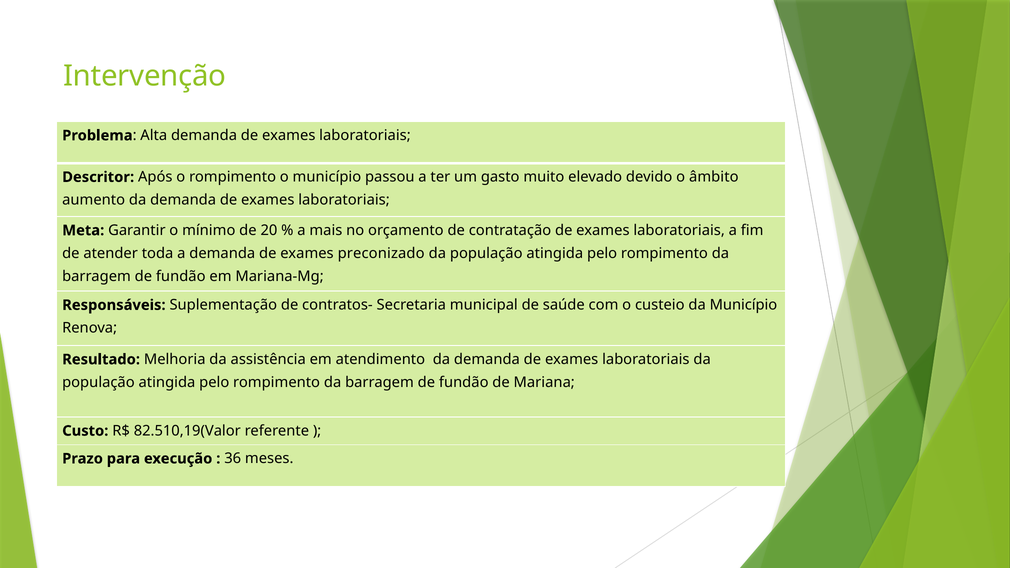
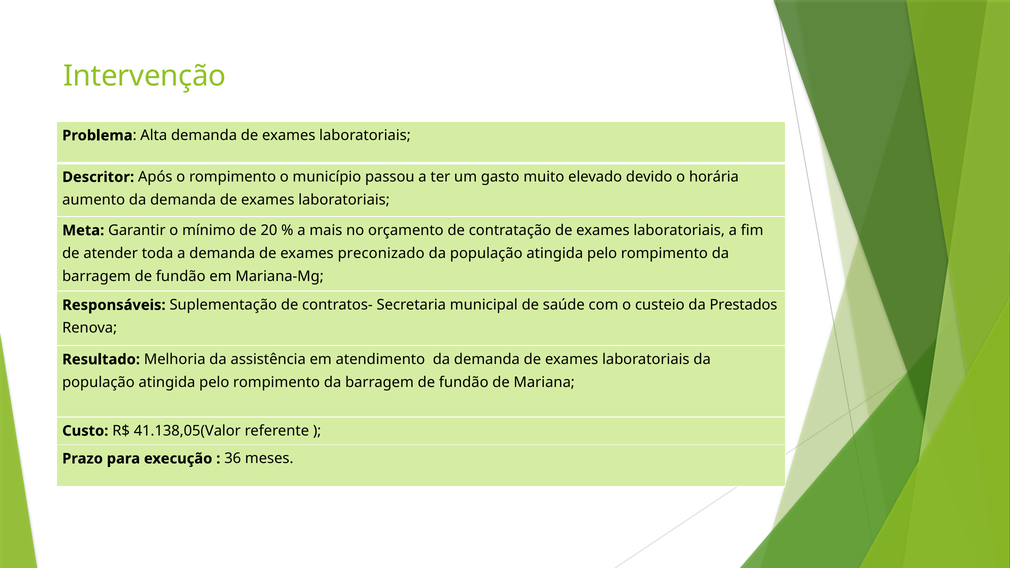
âmbito: âmbito -> horária
da Município: Município -> Prestados
82.510,19(Valor: 82.510,19(Valor -> 41.138,05(Valor
